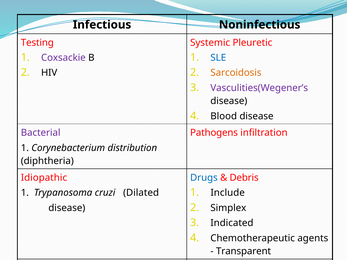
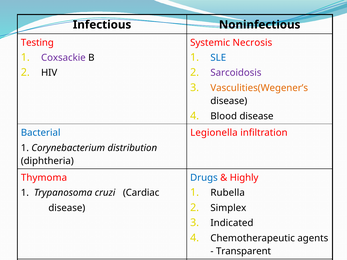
Pleuretic: Pleuretic -> Necrosis
Sarcoidosis colour: orange -> purple
Vasculities(Wegener’s colour: purple -> orange
Bacterial colour: purple -> blue
Pathogens: Pathogens -> Legionella
Idiopathic: Idiopathic -> Thymoma
Debris: Debris -> Highly
Include: Include -> Rubella
Dilated: Dilated -> Cardiac
